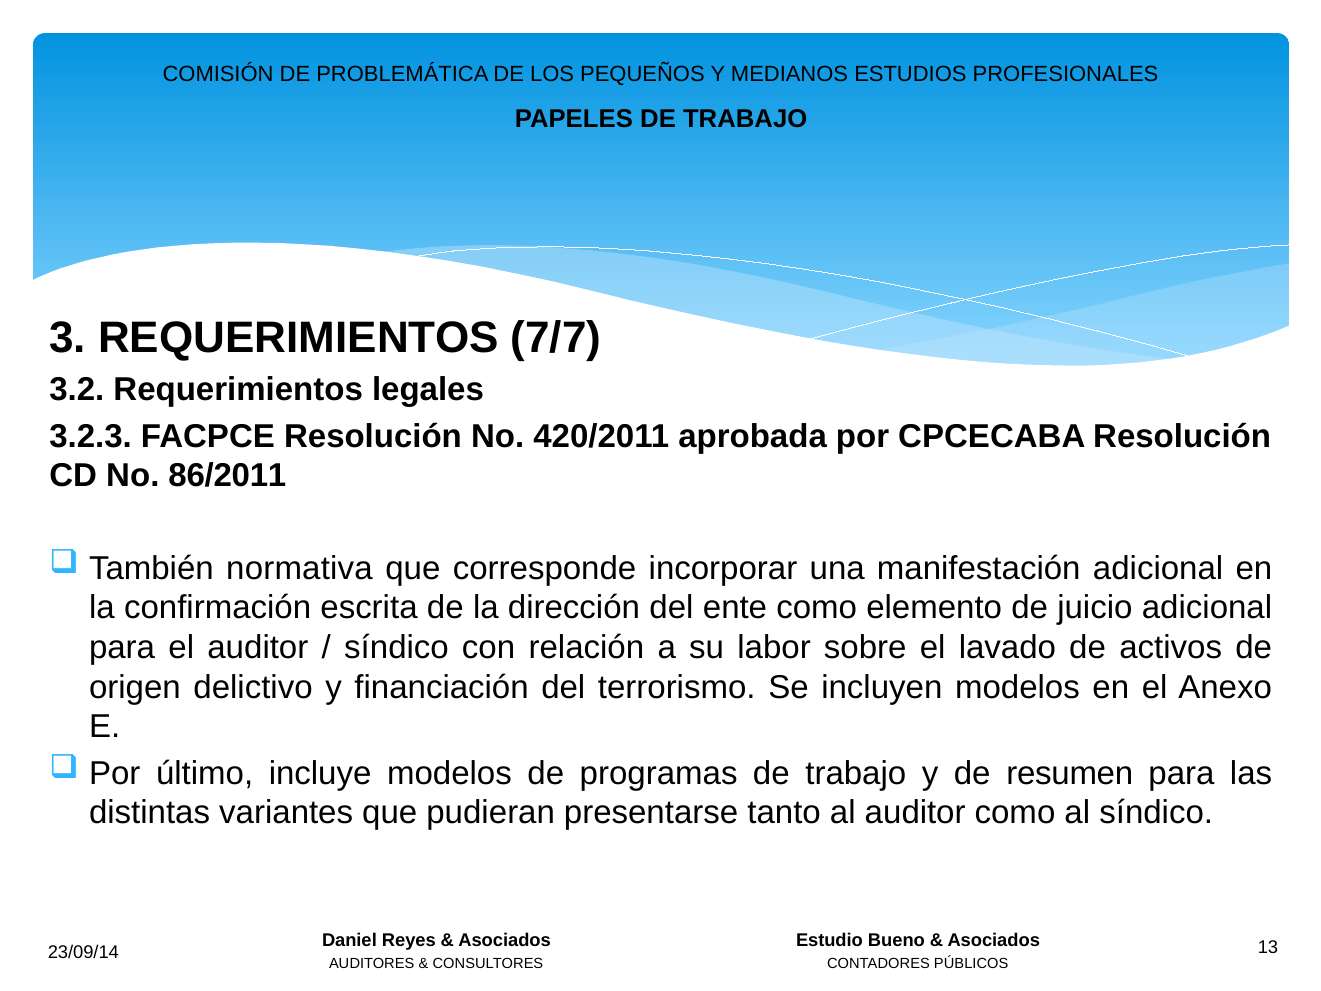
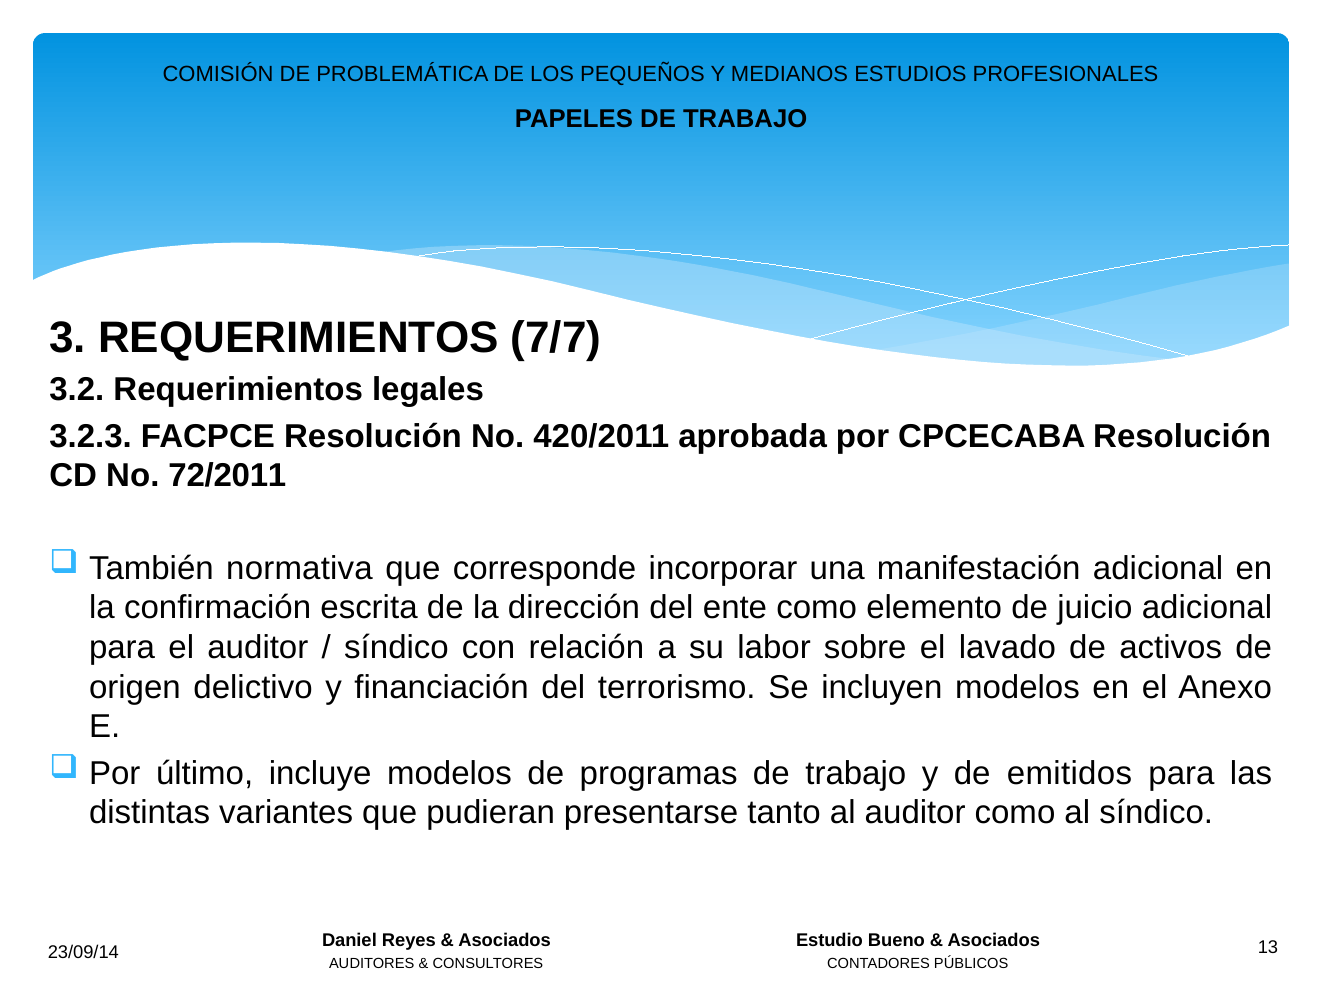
86/2011: 86/2011 -> 72/2011
resumen: resumen -> emitidos
